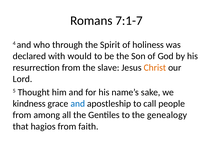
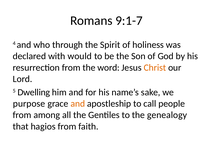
7:1-7: 7:1-7 -> 9:1-7
slave: slave -> word
Thought: Thought -> Dwelling
kindness: kindness -> purpose
and at (78, 103) colour: blue -> orange
